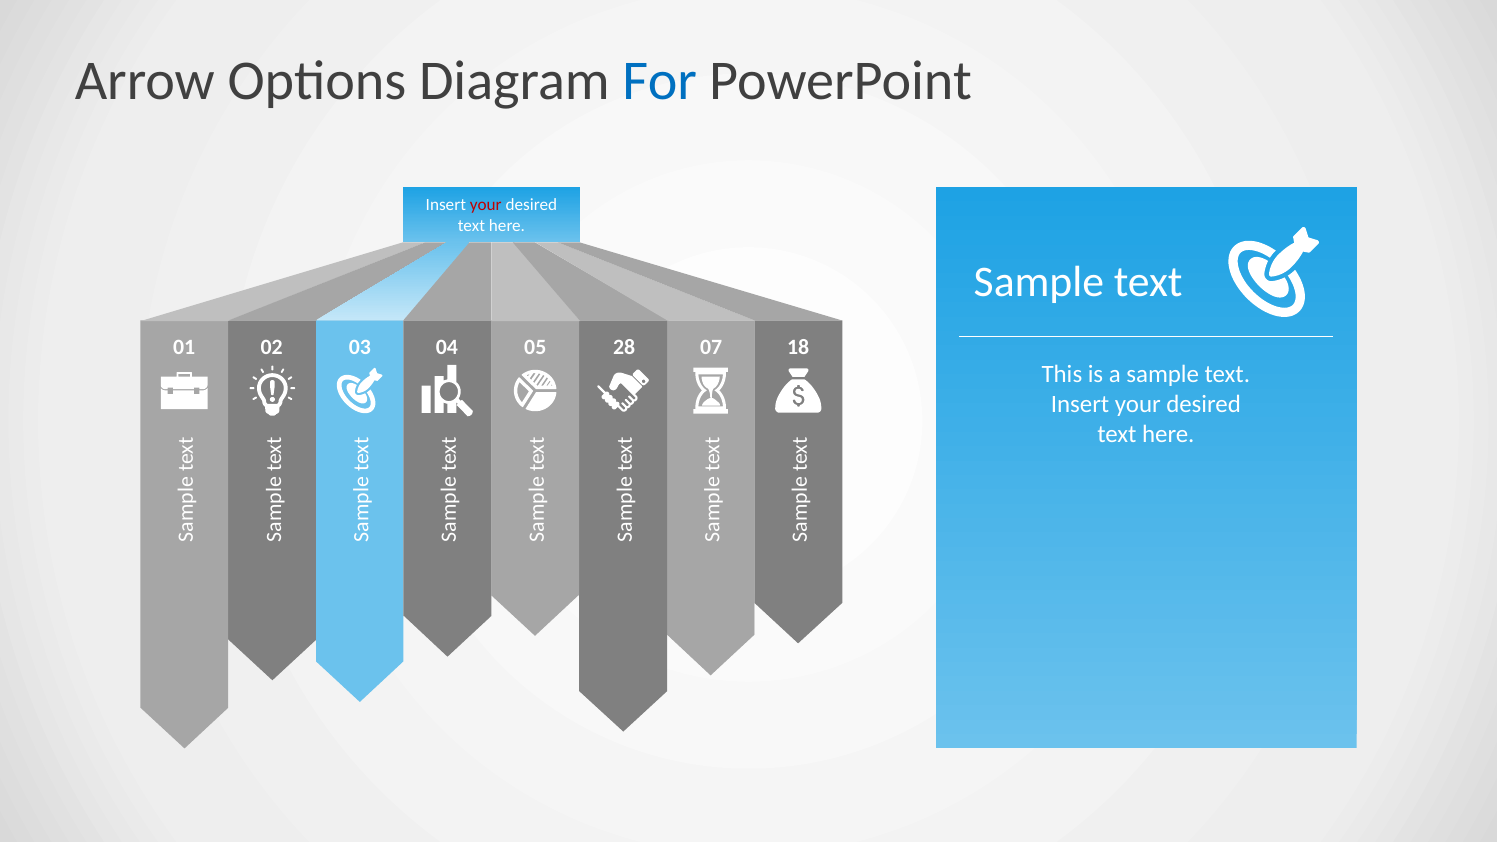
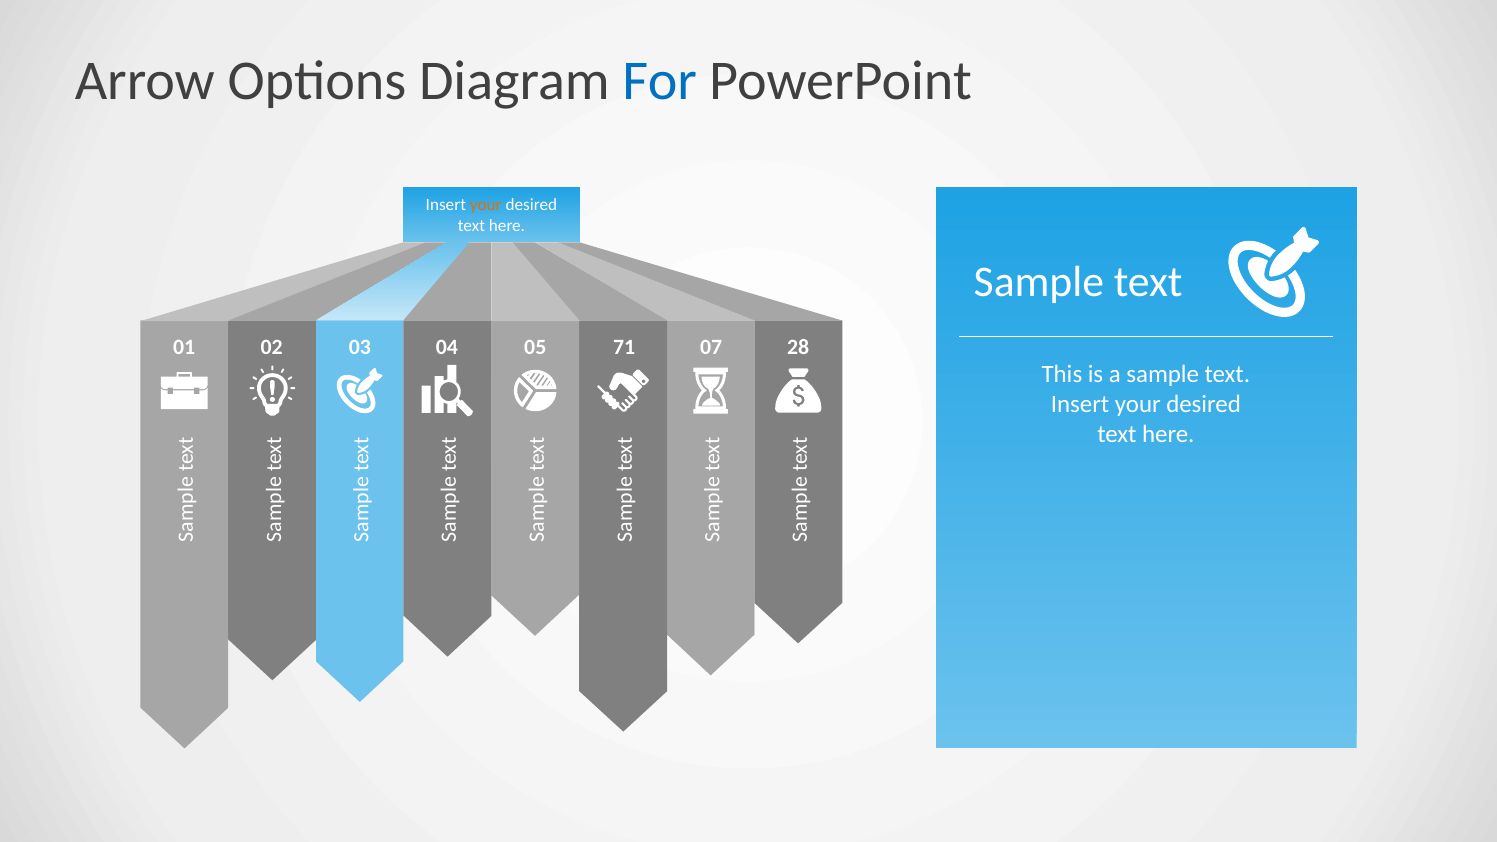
your at (486, 205) colour: red -> orange
28: 28 -> 71
18: 18 -> 28
